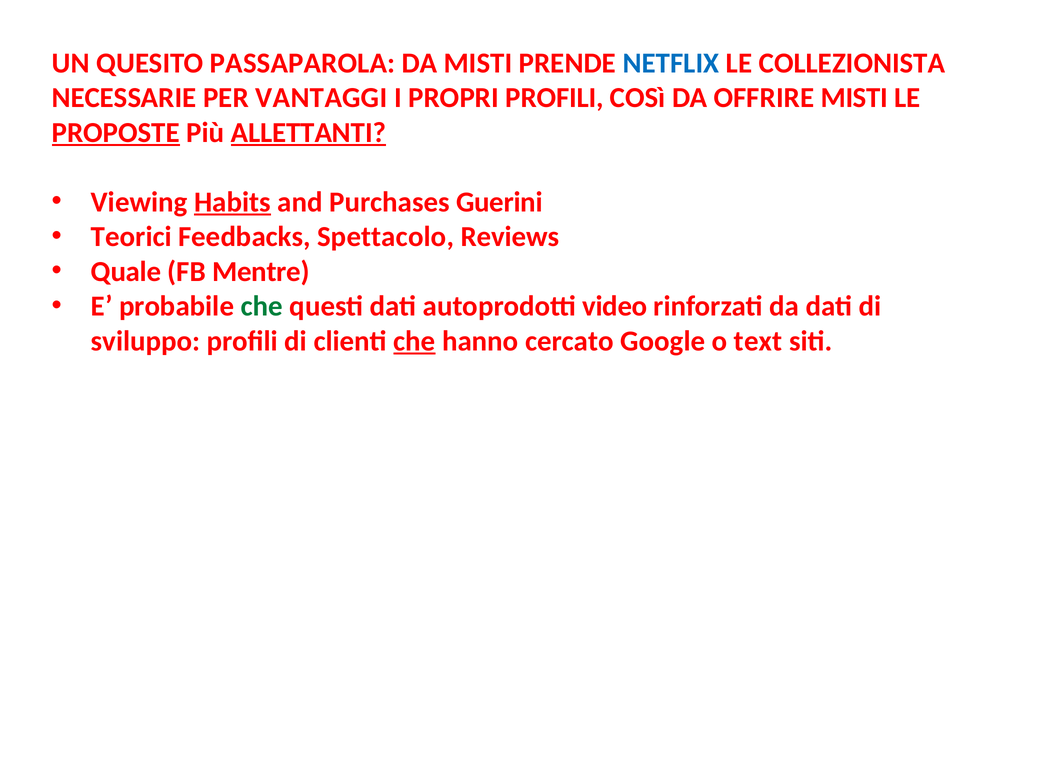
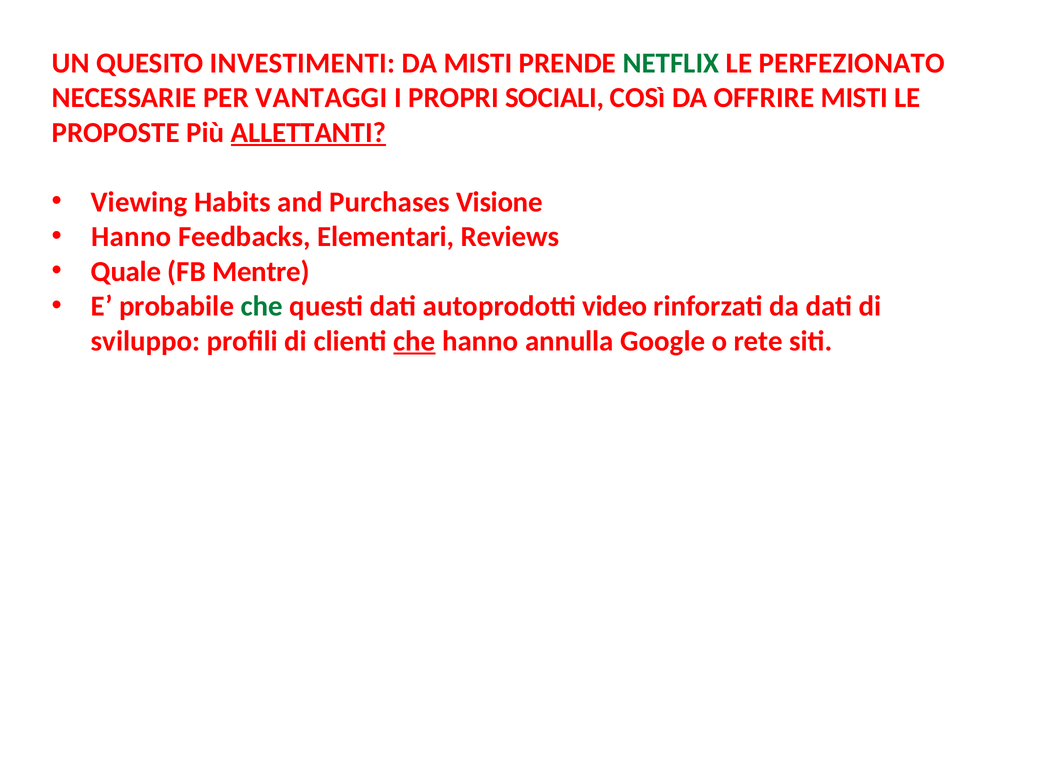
PASSAPAROLA: PASSAPAROLA -> INVESTIMENTI
NETFLIX colour: blue -> green
COLLEZIONISTA: COLLEZIONISTA -> PERFEZIONATO
PROPRI PROFILI: PROFILI -> SOCIALI
PROPOSTE underline: present -> none
Habits underline: present -> none
Guerini: Guerini -> Visione
Teorici at (131, 237): Teorici -> Hanno
Spettacolo: Spettacolo -> Elementari
cercato: cercato -> annulla
text: text -> rete
